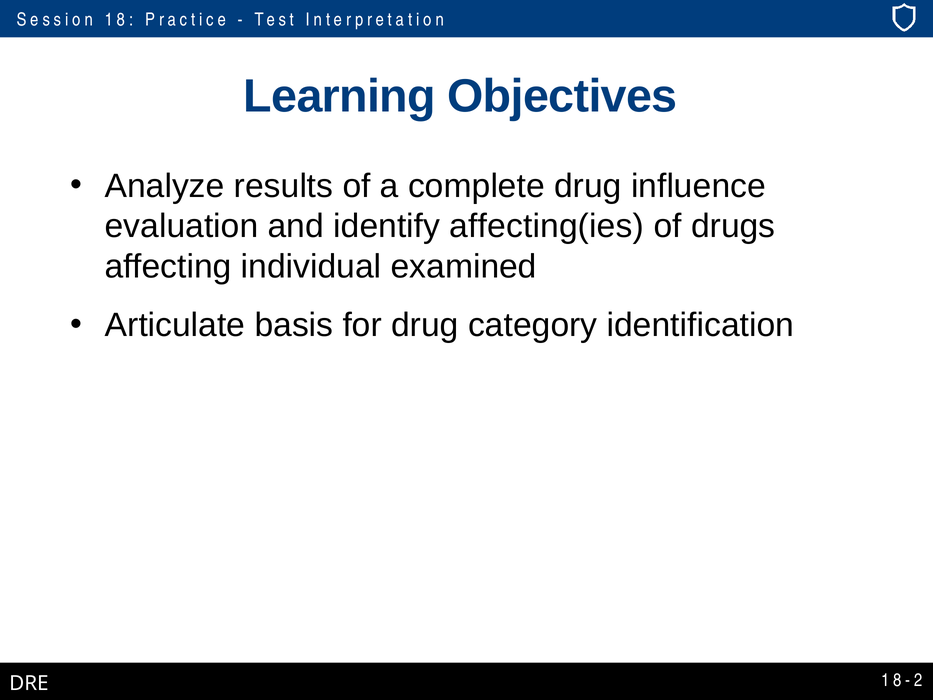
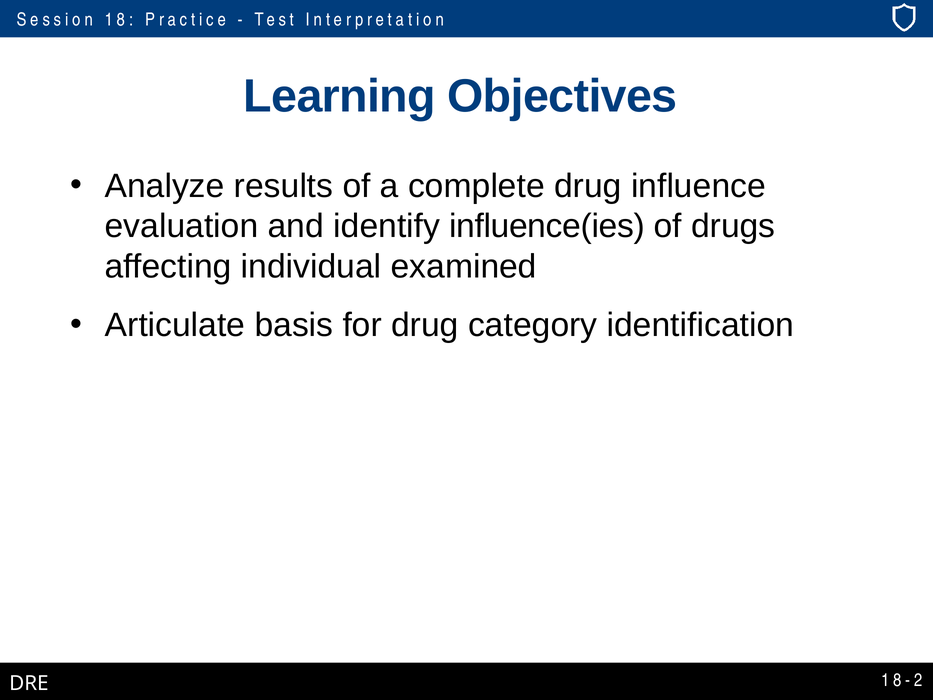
affecting(ies: affecting(ies -> influence(ies
